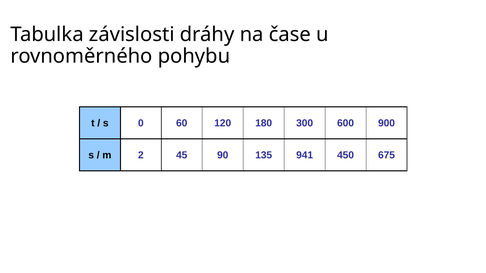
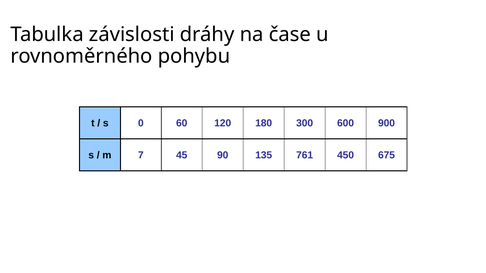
2: 2 -> 7
941: 941 -> 761
